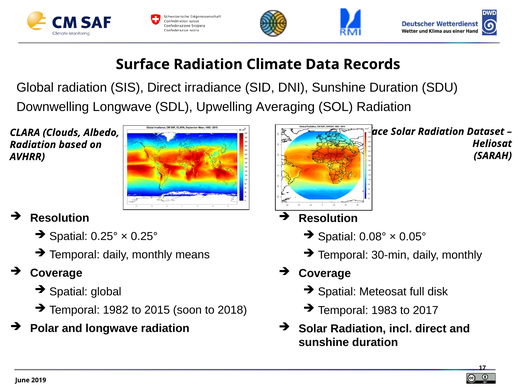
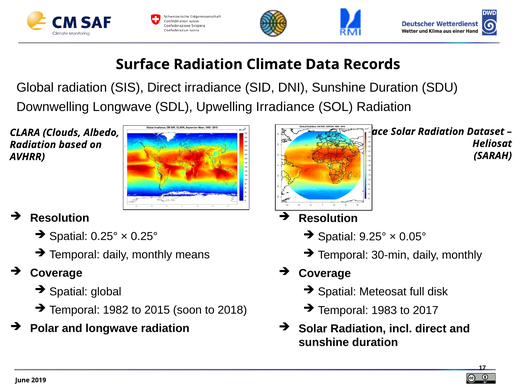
Upwelling Averaging: Averaging -> Irradiance
0.08°: 0.08° -> 9.25°
